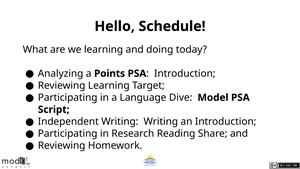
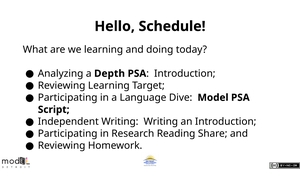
Points: Points -> Depth
